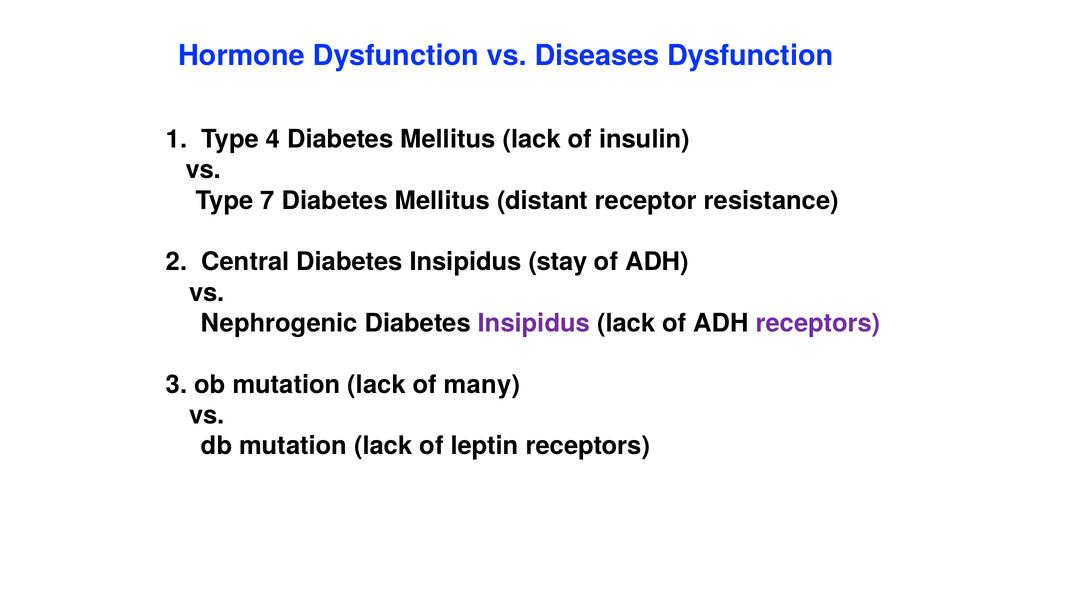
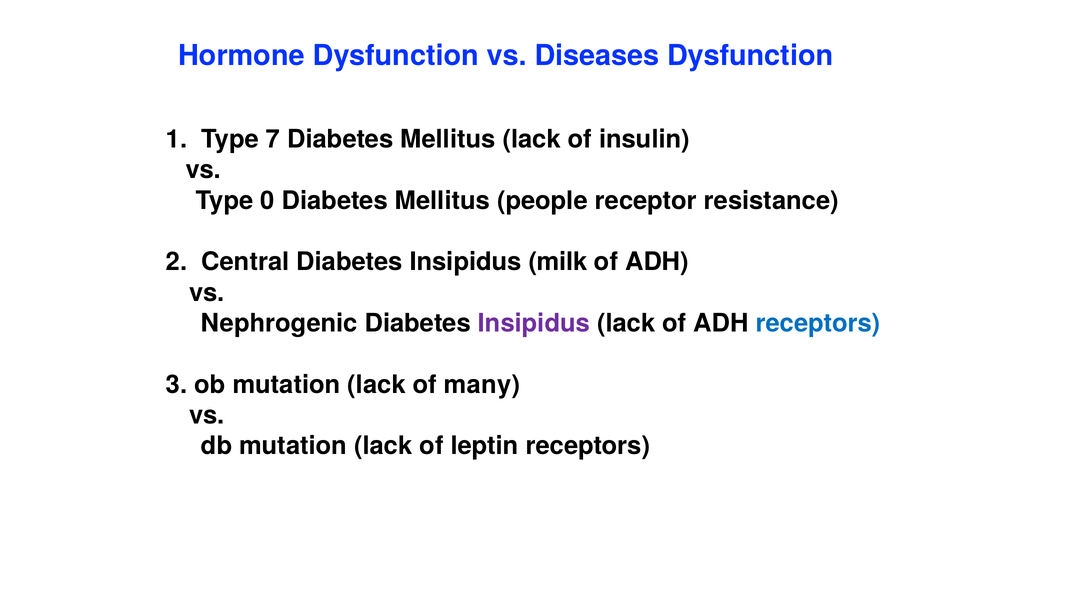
4: 4 -> 7
7: 7 -> 0
distant: distant -> people
stay: stay -> milk
receptors at (818, 323) colour: purple -> blue
